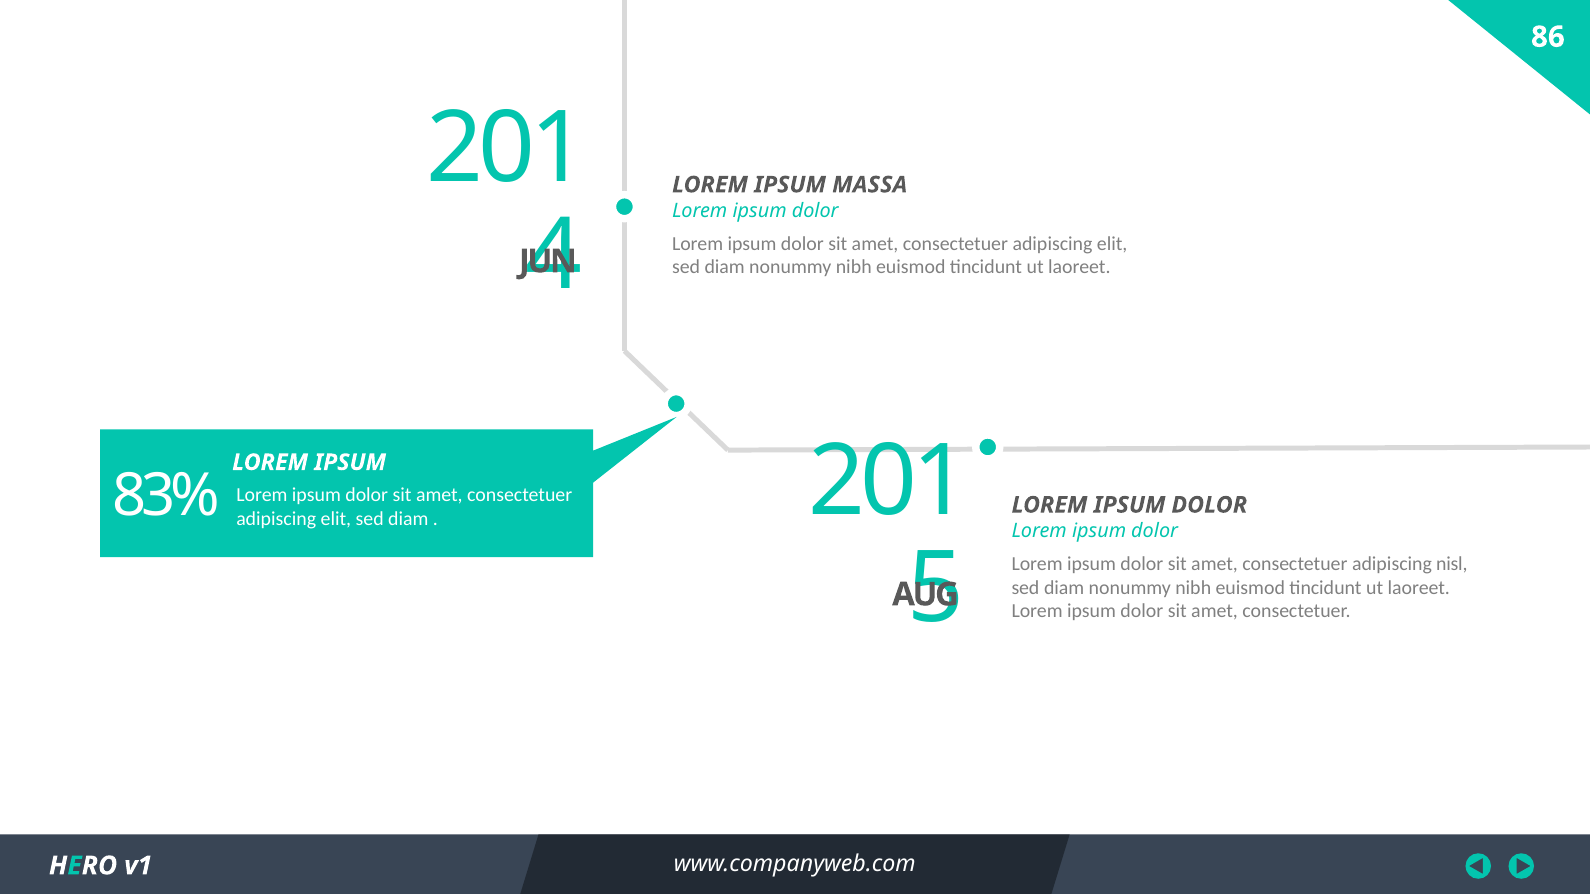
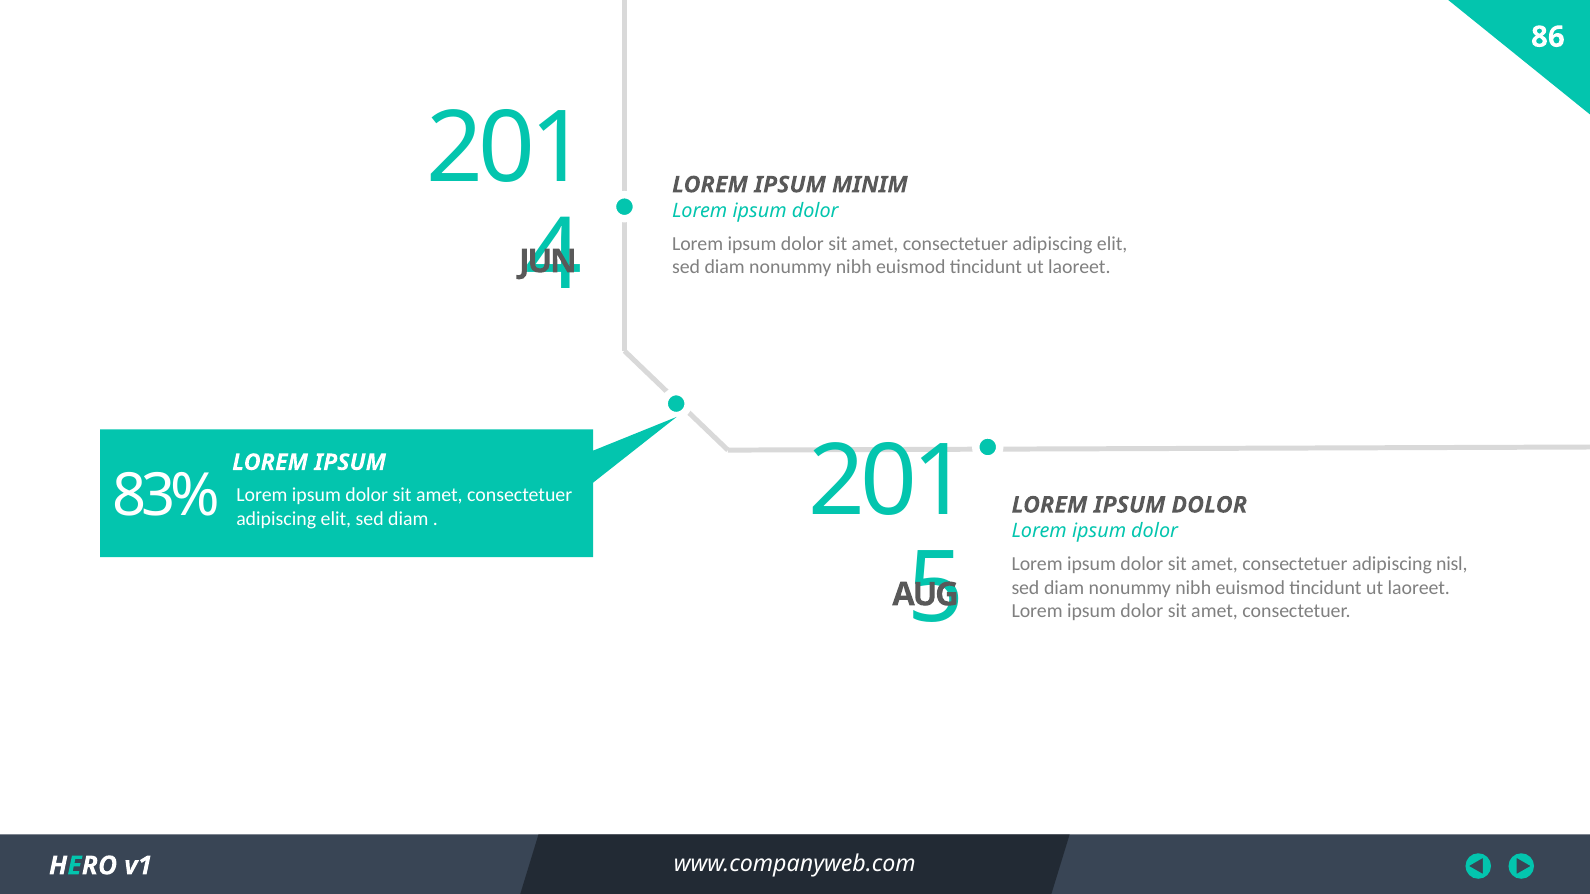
MASSA: MASSA -> MINIM
